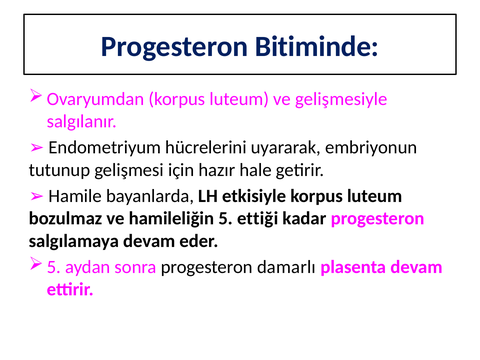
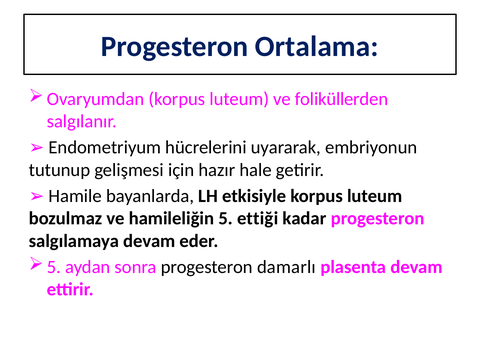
Bitiminde: Bitiminde -> Ortalama
gelişmesiyle: gelişmesiyle -> foliküllerden
